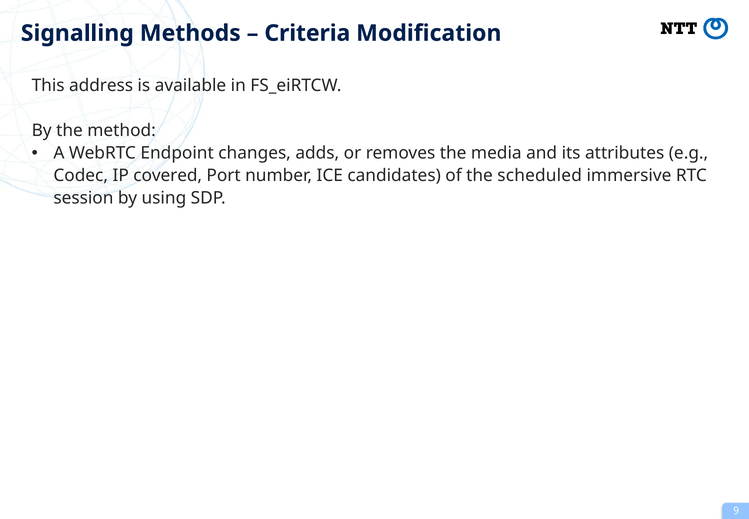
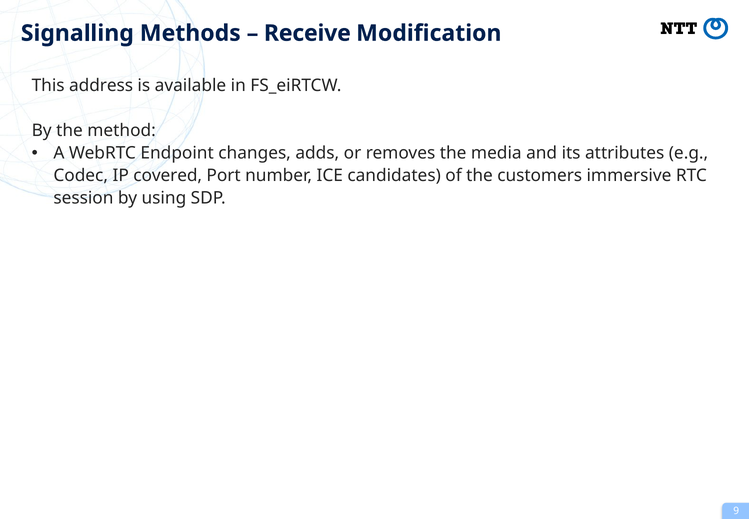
Criteria: Criteria -> Receive
scheduled: scheduled -> customers
